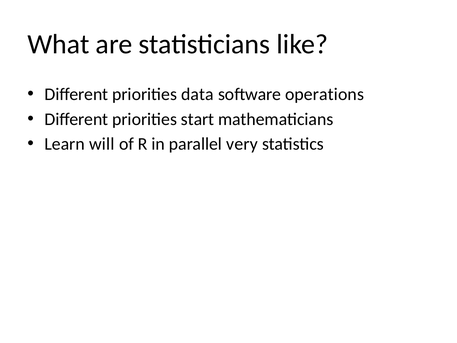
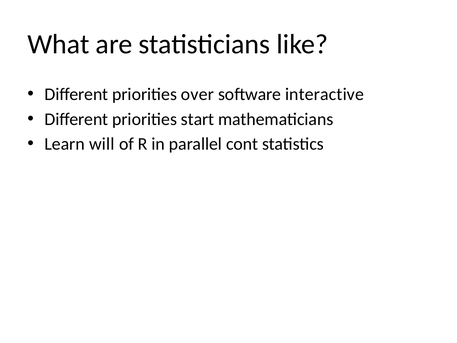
data: data -> over
operations: operations -> interactive
very: very -> cont
